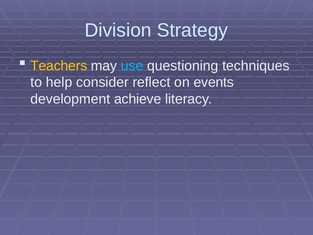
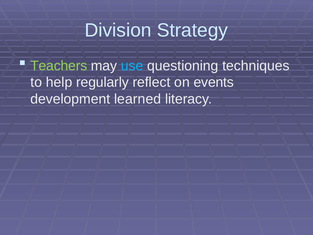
Teachers colour: yellow -> light green
consider: consider -> regularly
achieve: achieve -> learned
